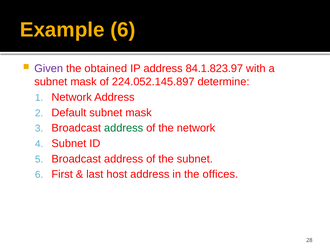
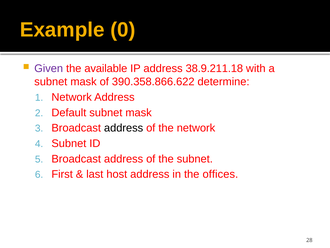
Example 6: 6 -> 0
obtained: obtained -> available
84.1.823.97: 84.1.823.97 -> 38.9.211.18
224.052.145.897: 224.052.145.897 -> 390.358.866.622
address at (124, 128) colour: green -> black
